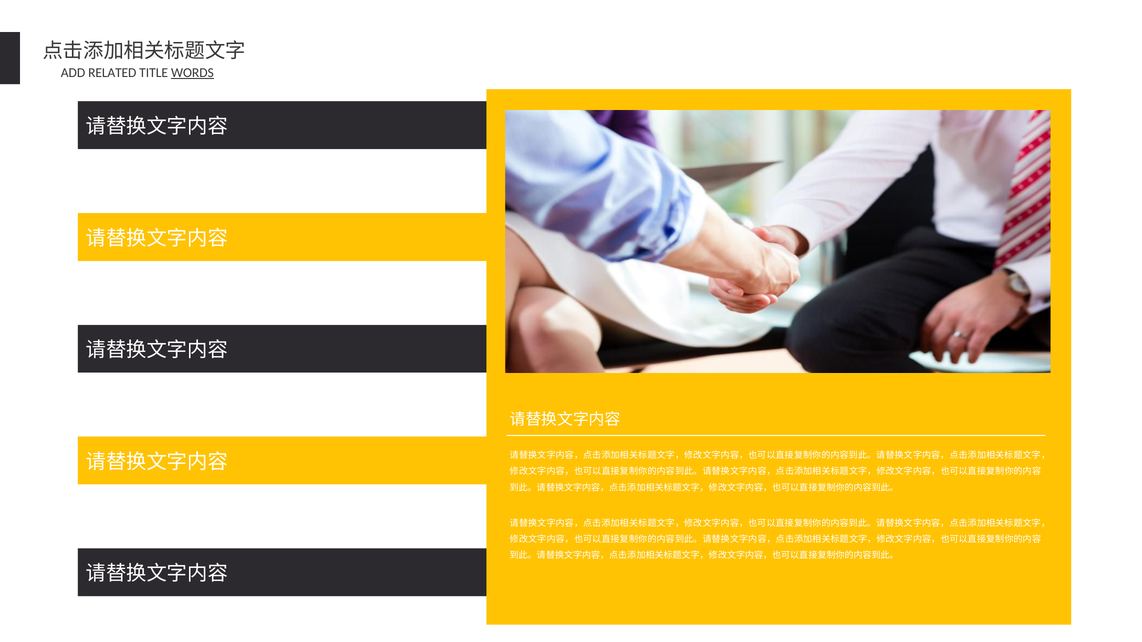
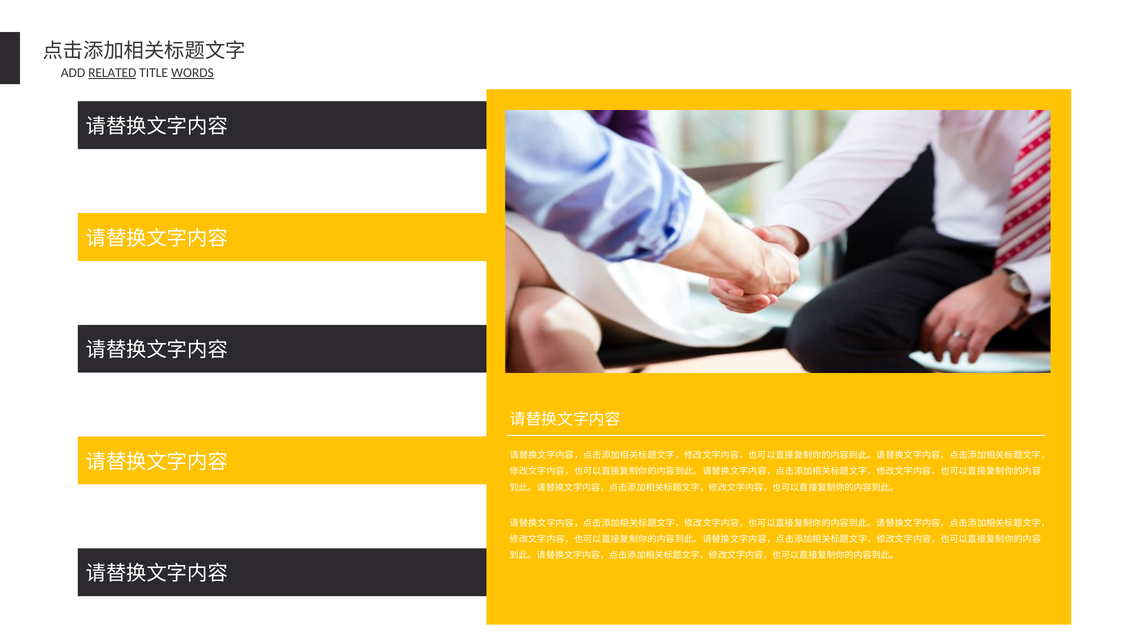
RELATED underline: none -> present
